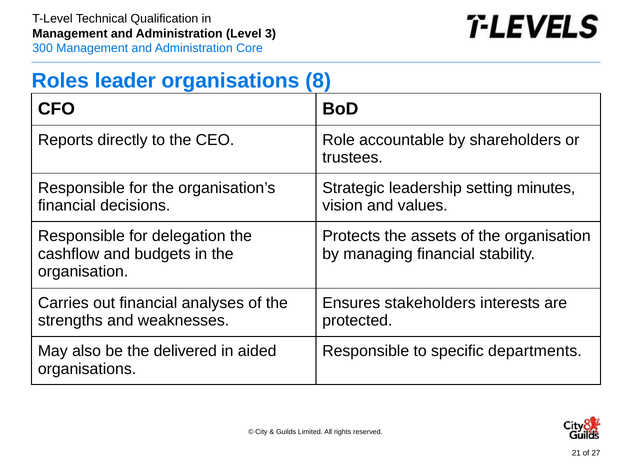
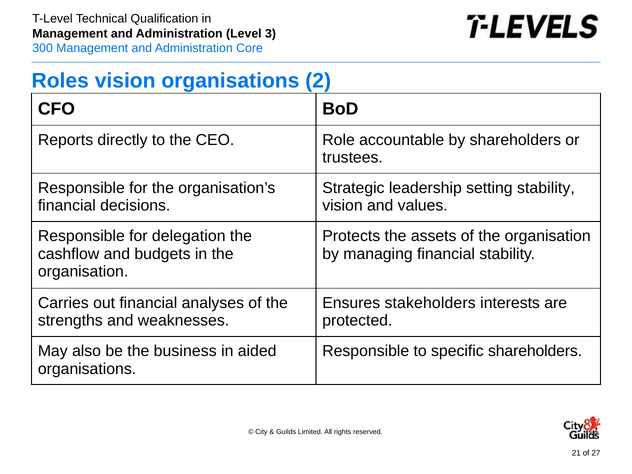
Roles leader: leader -> vision
8: 8 -> 2
setting minutes: minutes -> stability
delivered: delivered -> business
specific departments: departments -> shareholders
